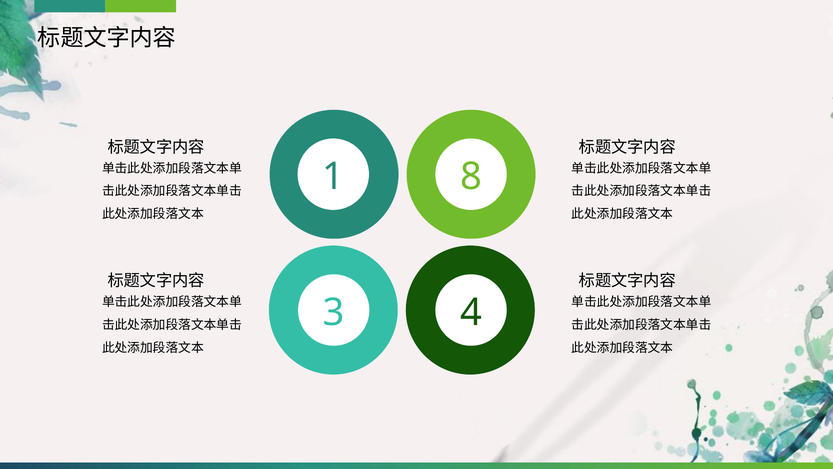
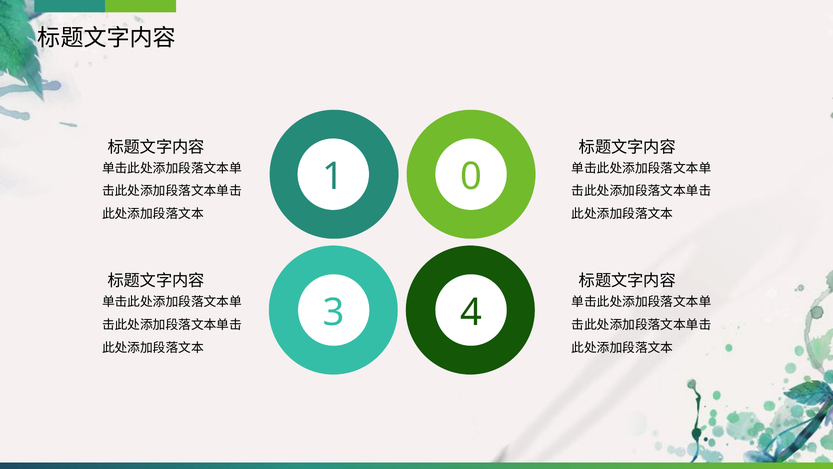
8: 8 -> 0
